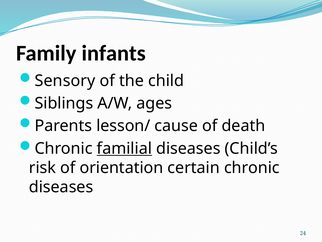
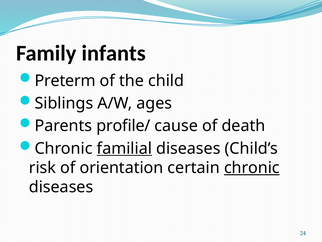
Sensory: Sensory -> Preterm
lesson/: lesson/ -> profile/
chronic at (252, 167) underline: none -> present
